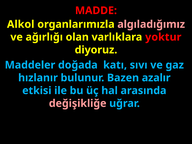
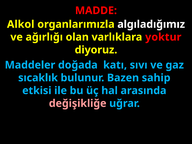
algıladığımız colour: pink -> white
hızlanır: hızlanır -> sıcaklık
azalır: azalır -> sahip
